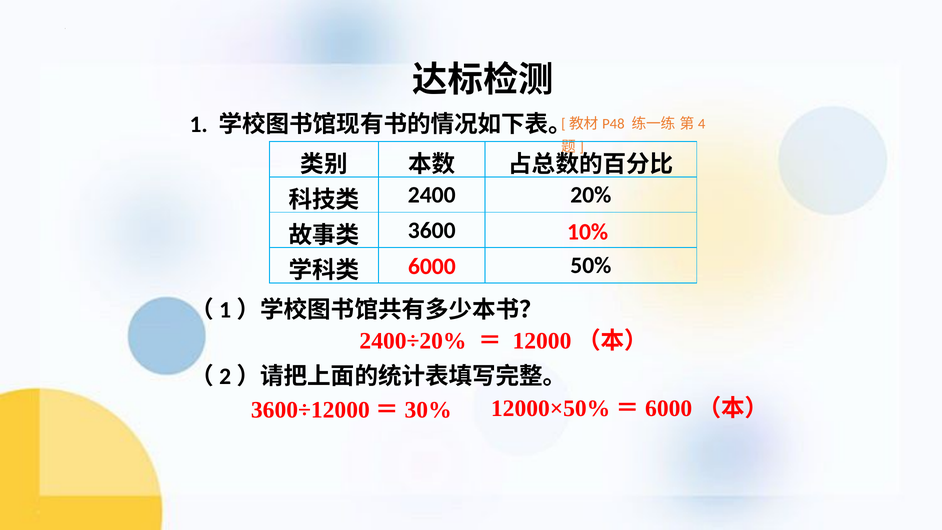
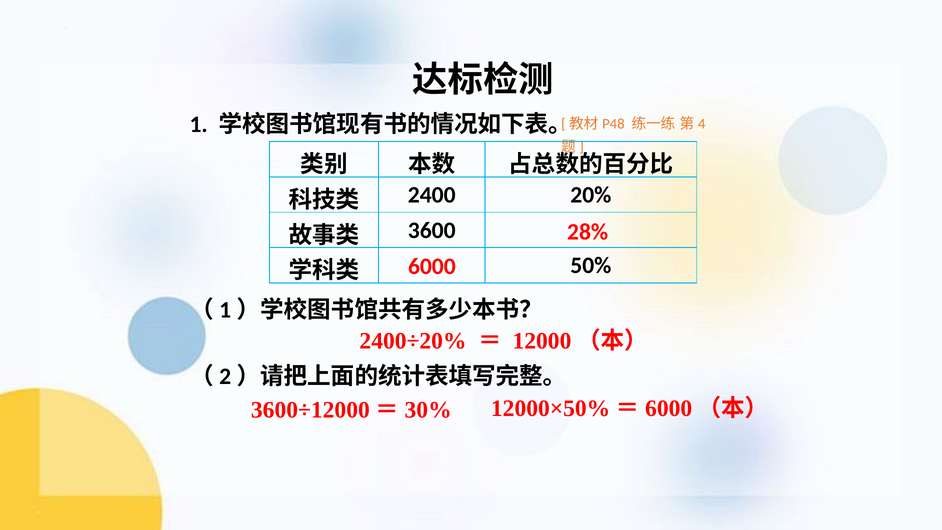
10%: 10% -> 28%
